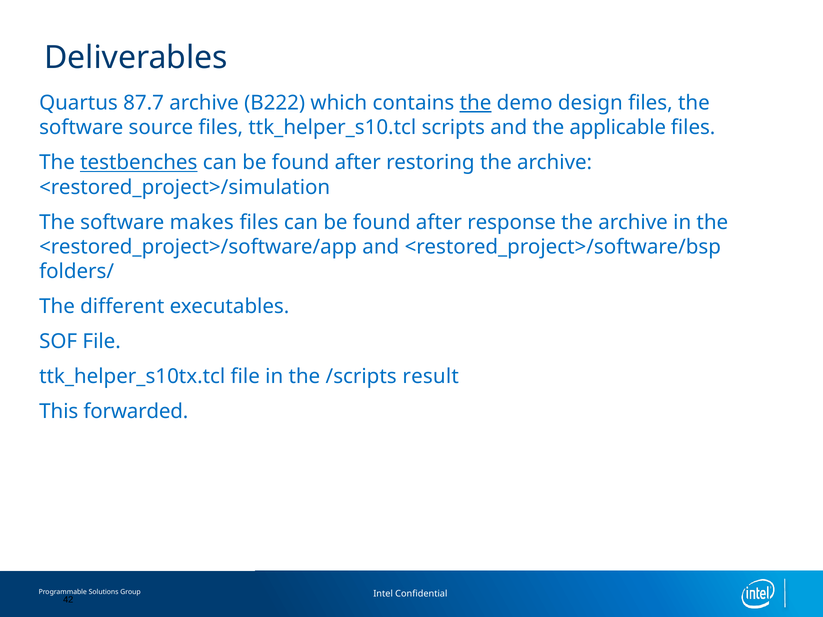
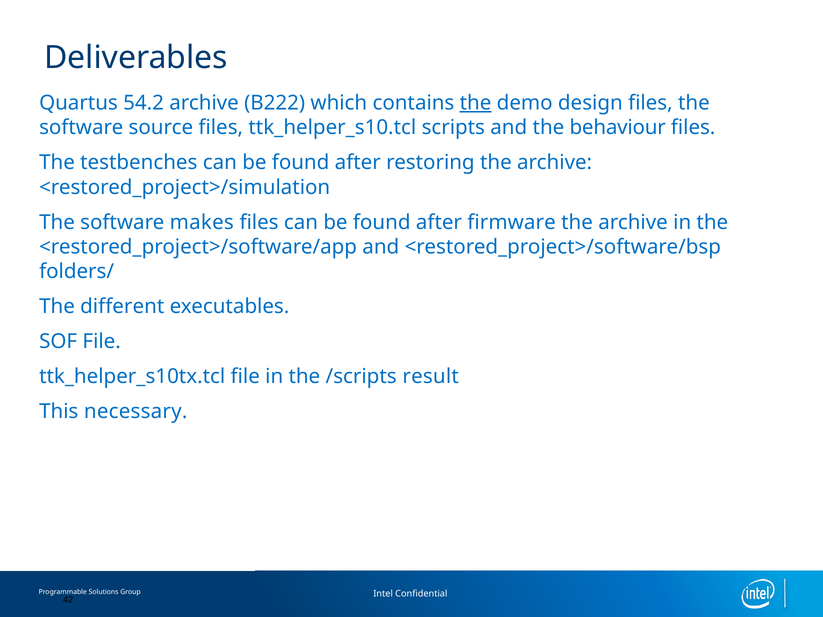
87.7: 87.7 -> 54.2
applicable: applicable -> behaviour
testbenches underline: present -> none
response: response -> firmware
forwarded: forwarded -> necessary
